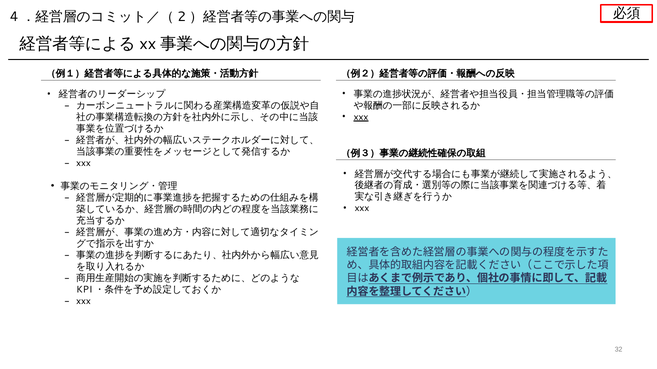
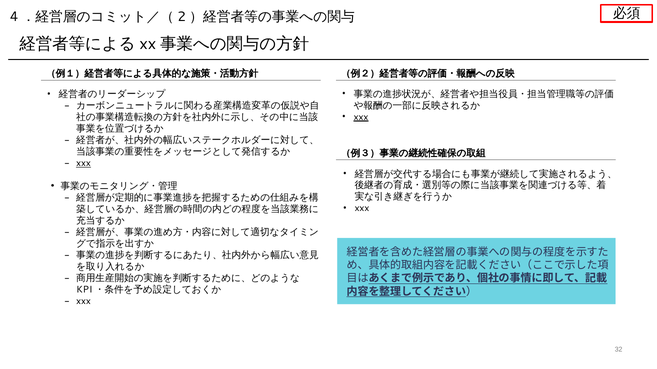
xxx at (83, 163) underline: none -> present
